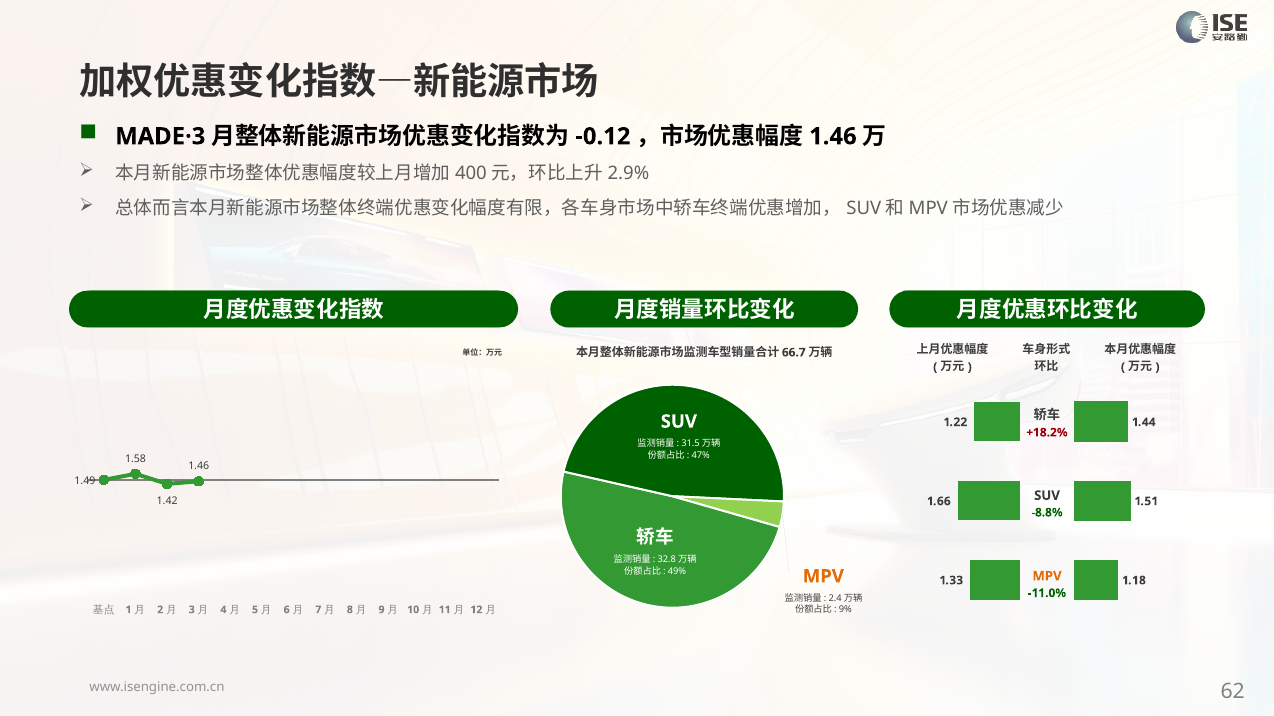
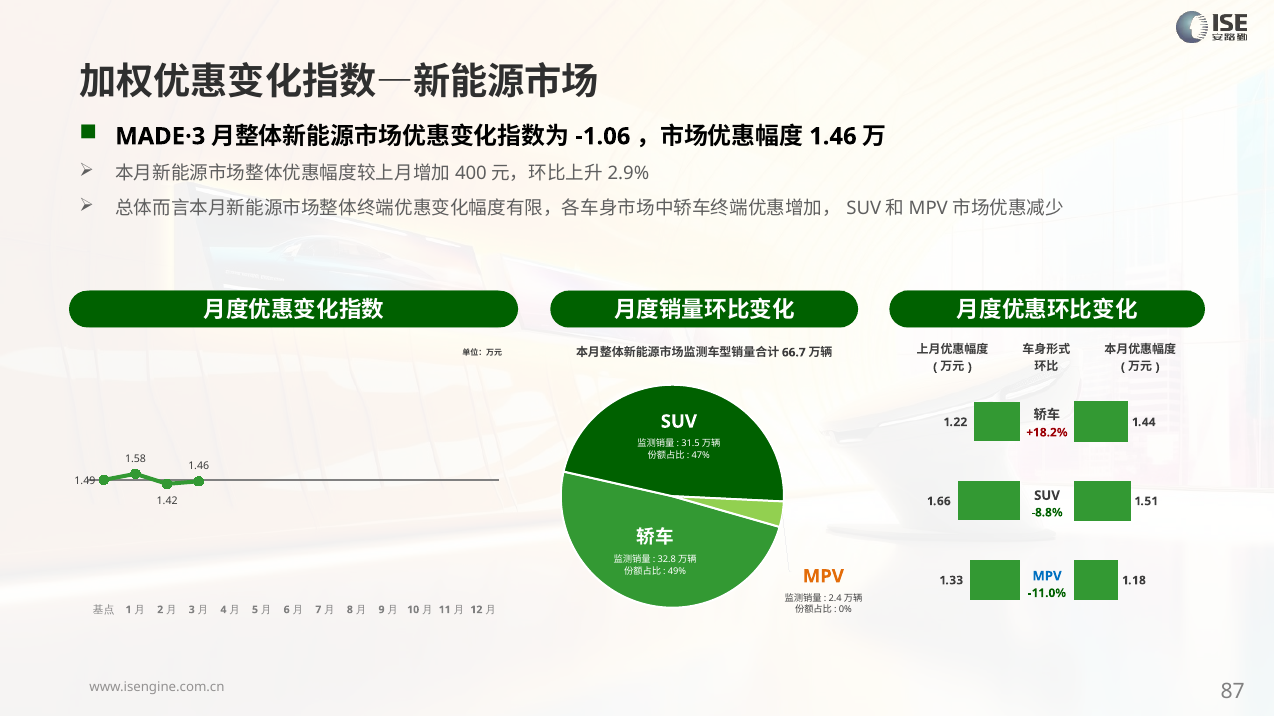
-0.12: -0.12 -> -1.06
MPV at (1047, 577) colour: orange -> blue
9%: 9% -> 0%
62: 62 -> 87
